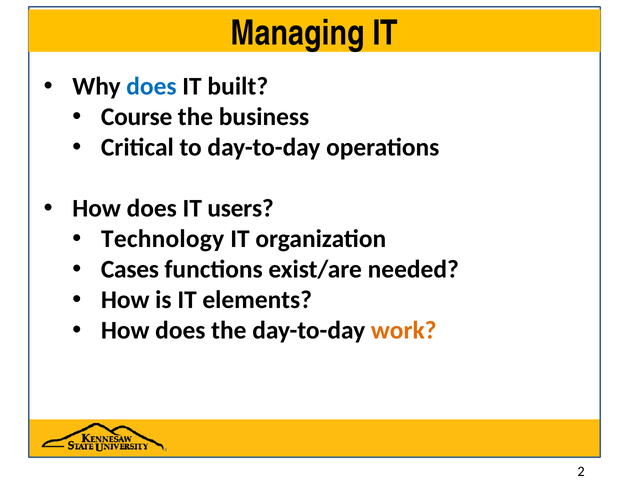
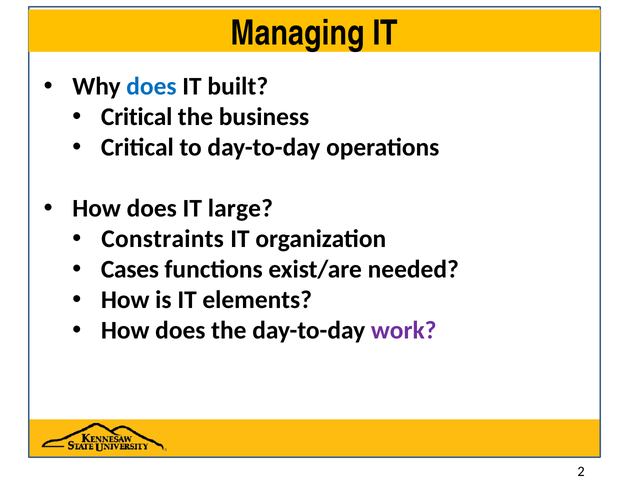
Course at (137, 117): Course -> Critical
users: users -> large
Technology: Technology -> Constraints
work colour: orange -> purple
